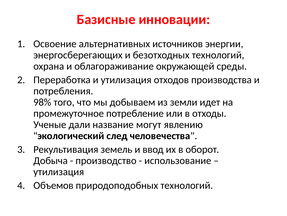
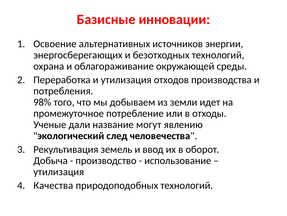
Объемов: Объемов -> Качества
